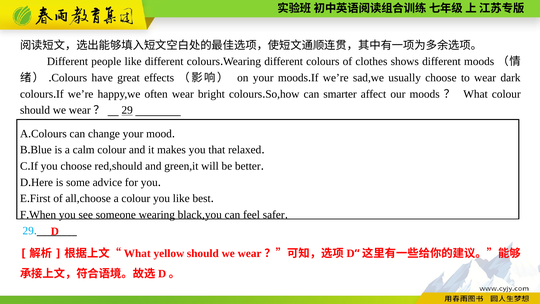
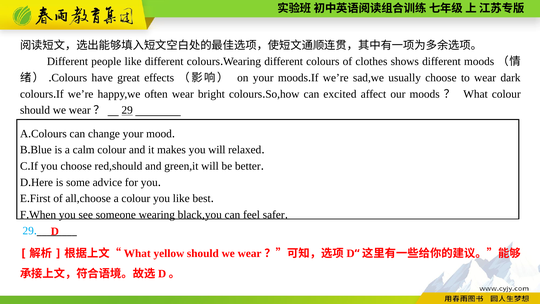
smarter: smarter -> excited
you that: that -> will
